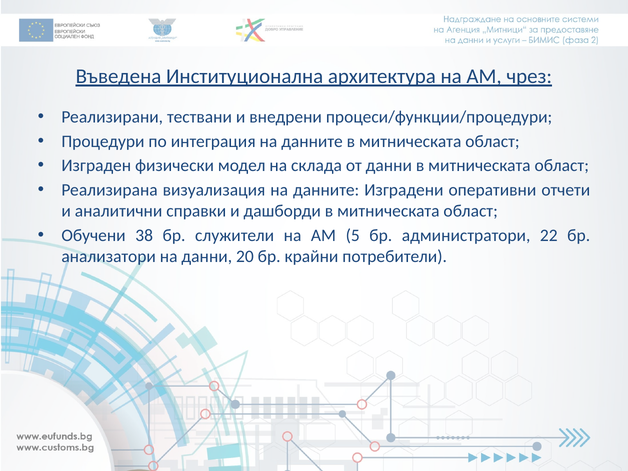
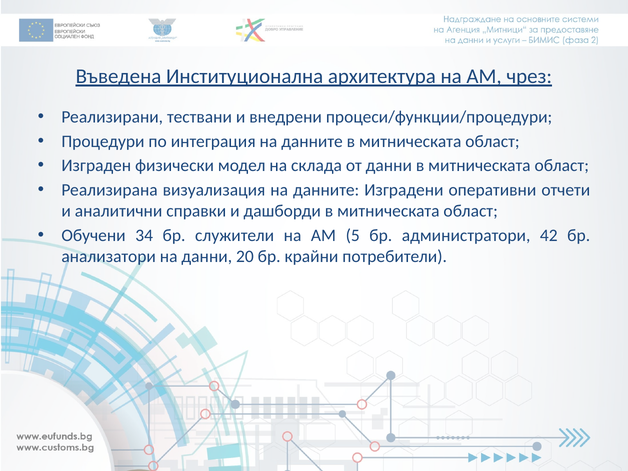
38: 38 -> 34
22: 22 -> 42
